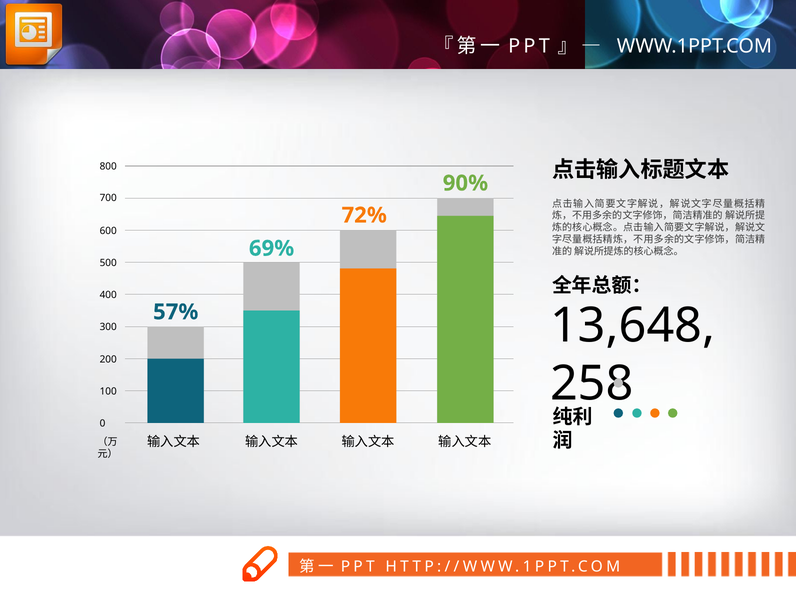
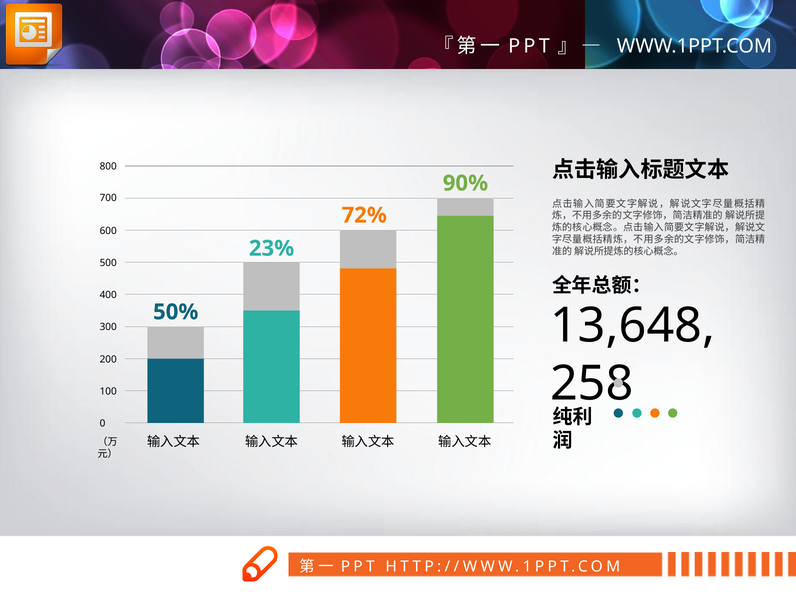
69%: 69% -> 23%
57%: 57% -> 50%
